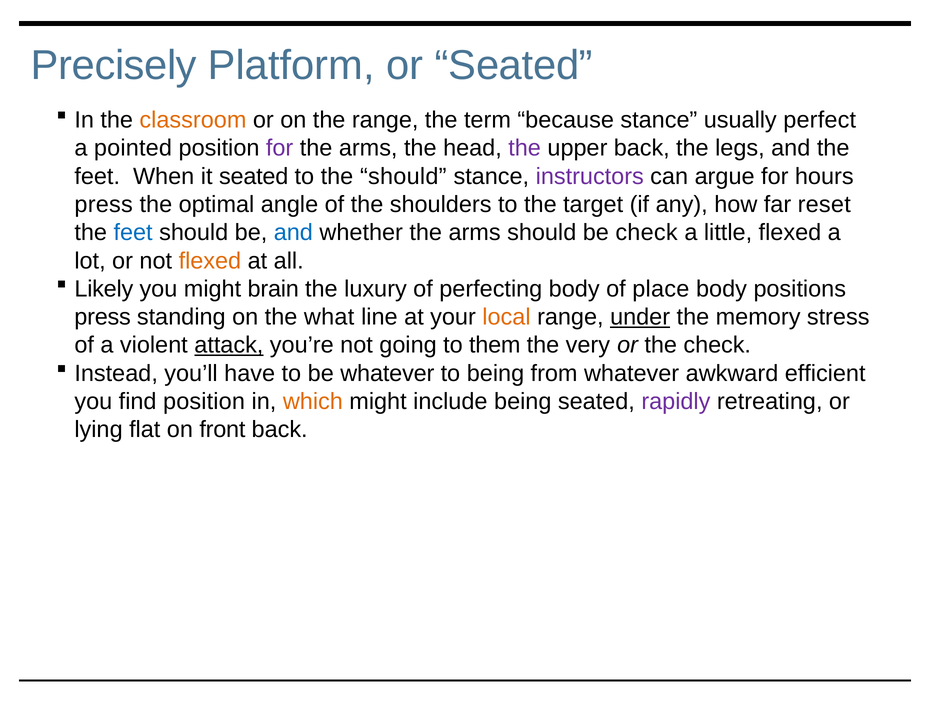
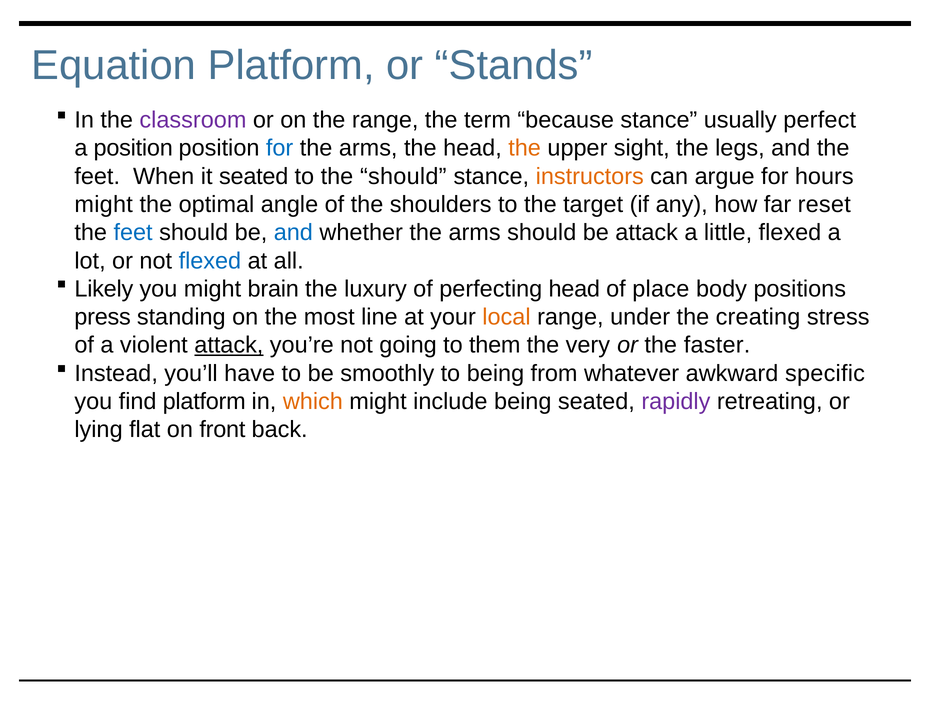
Precisely: Precisely -> Equation
or Seated: Seated -> Stands
classroom colour: orange -> purple
a pointed: pointed -> position
for at (280, 148) colour: purple -> blue
the at (525, 148) colour: purple -> orange
upper back: back -> sight
instructors colour: purple -> orange
press at (104, 205): press -> might
be check: check -> attack
flexed at (210, 261) colour: orange -> blue
perfecting body: body -> head
what: what -> most
under underline: present -> none
memory: memory -> creating
the check: check -> faster
be whatever: whatever -> smoothly
efficient: efficient -> specific
find position: position -> platform
